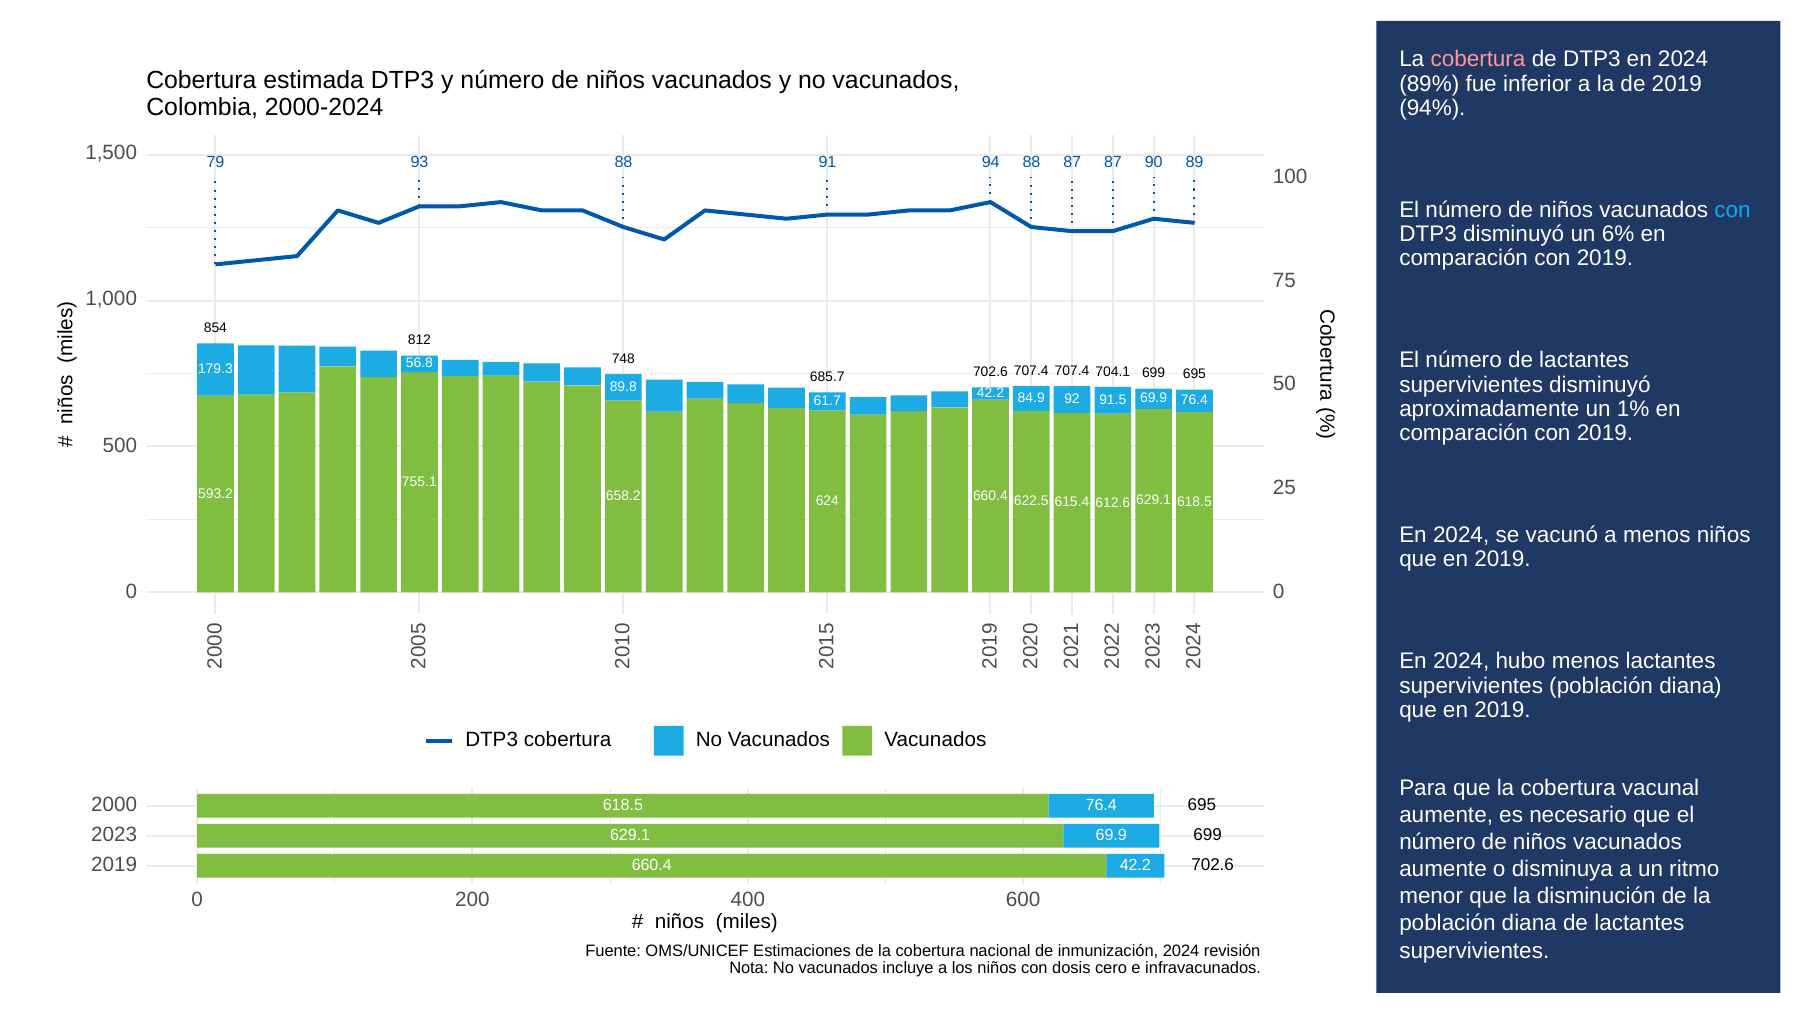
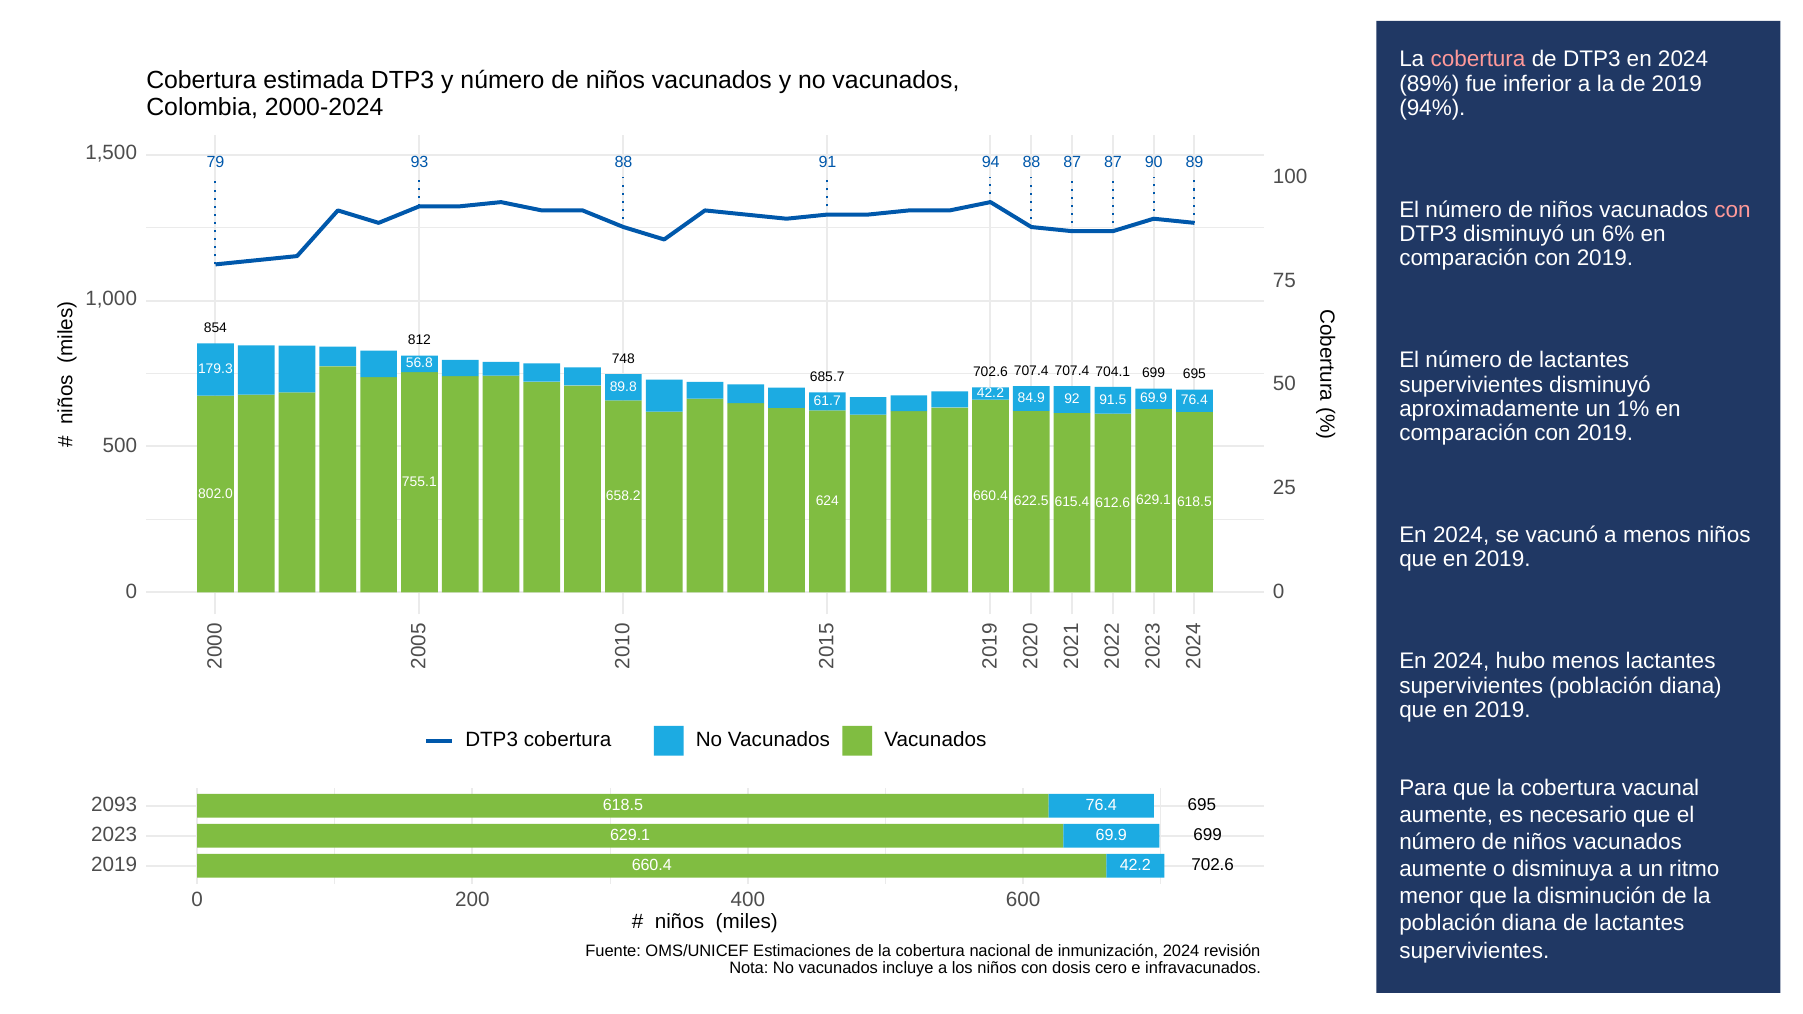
con at (1732, 210) colour: light blue -> pink
593.2: 593.2 -> 802.0
2000: 2000 -> 2093
